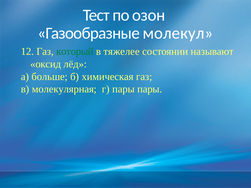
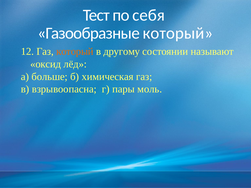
озон: озон -> себя
Газообразные молекул: молекул -> который
который at (75, 52) colour: green -> orange
тяжелее: тяжелее -> другому
молекулярная: молекулярная -> взрывоопасна
пары пары: пары -> моль
